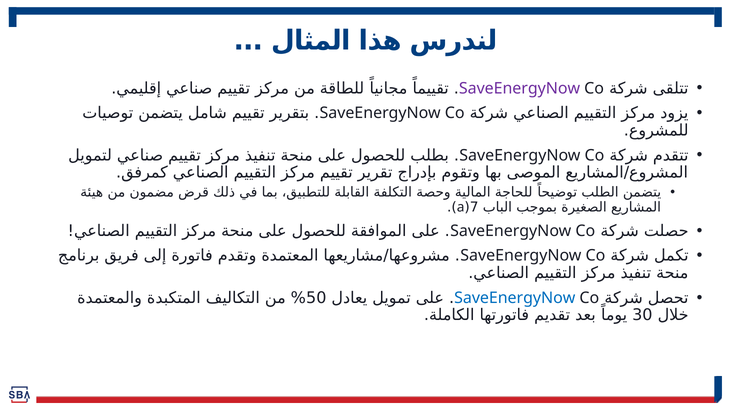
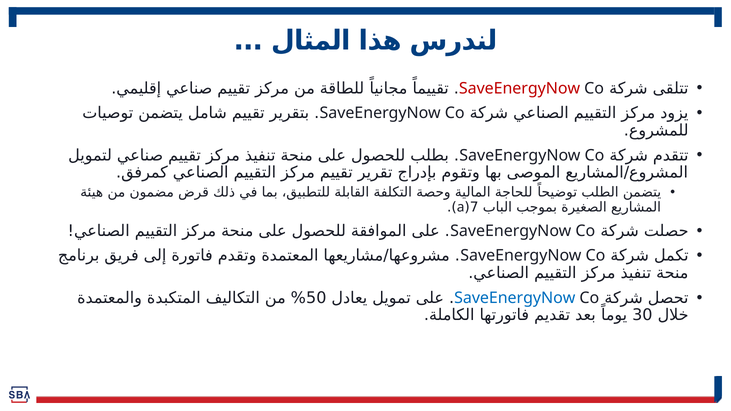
SaveEnergyNow at (520, 88) colour: purple -> red
